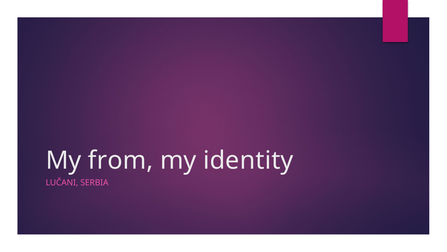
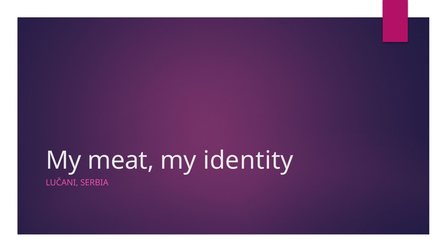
from: from -> meat
